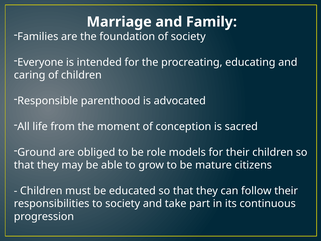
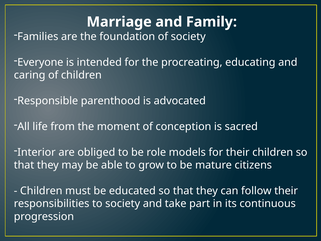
Ground: Ground -> Interior
